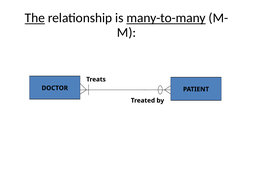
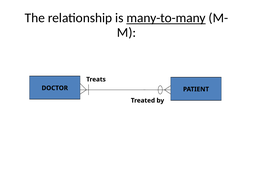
The underline: present -> none
